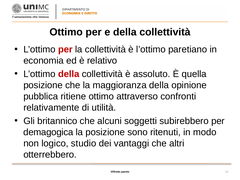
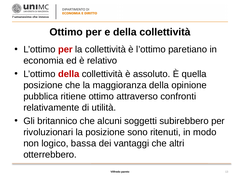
demagogica: demagogica -> rivoluzionari
studio: studio -> bassa
